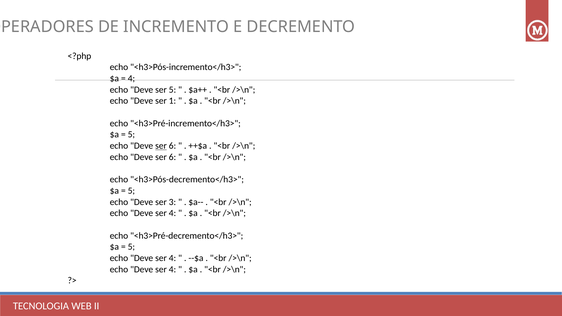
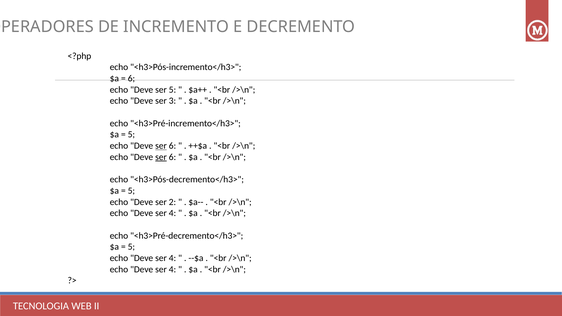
4 at (131, 78): 4 -> 6
1: 1 -> 3
ser at (161, 157) underline: none -> present
3: 3 -> 2
